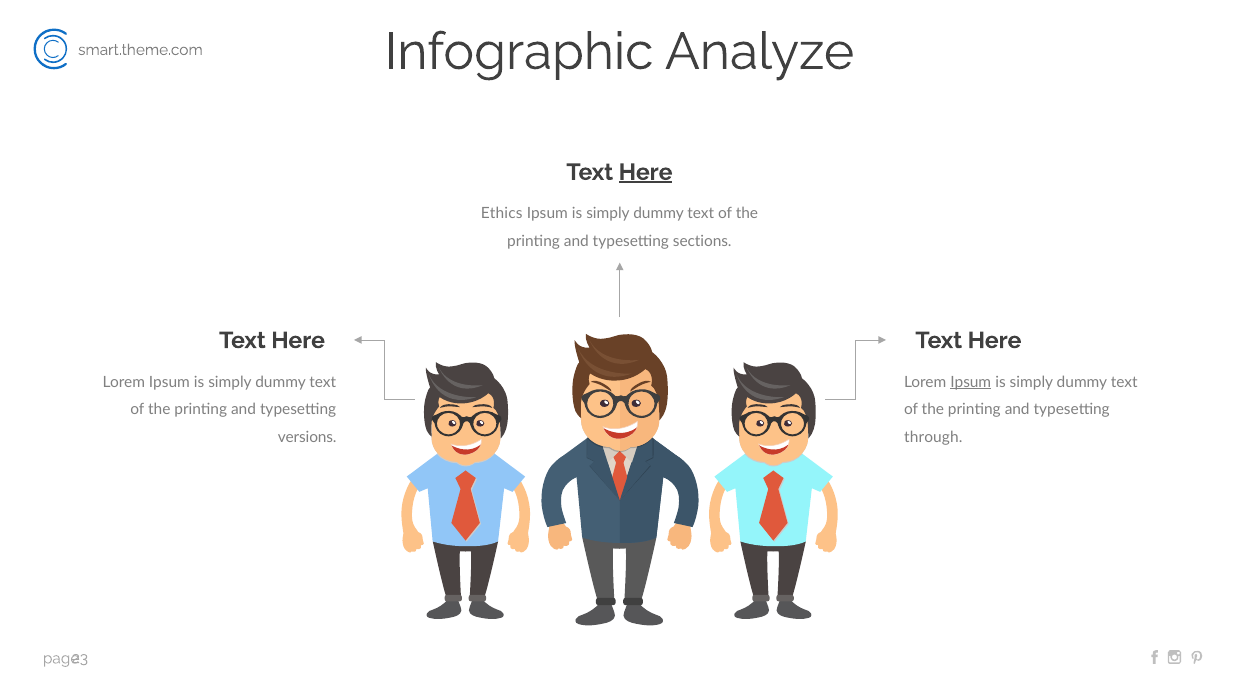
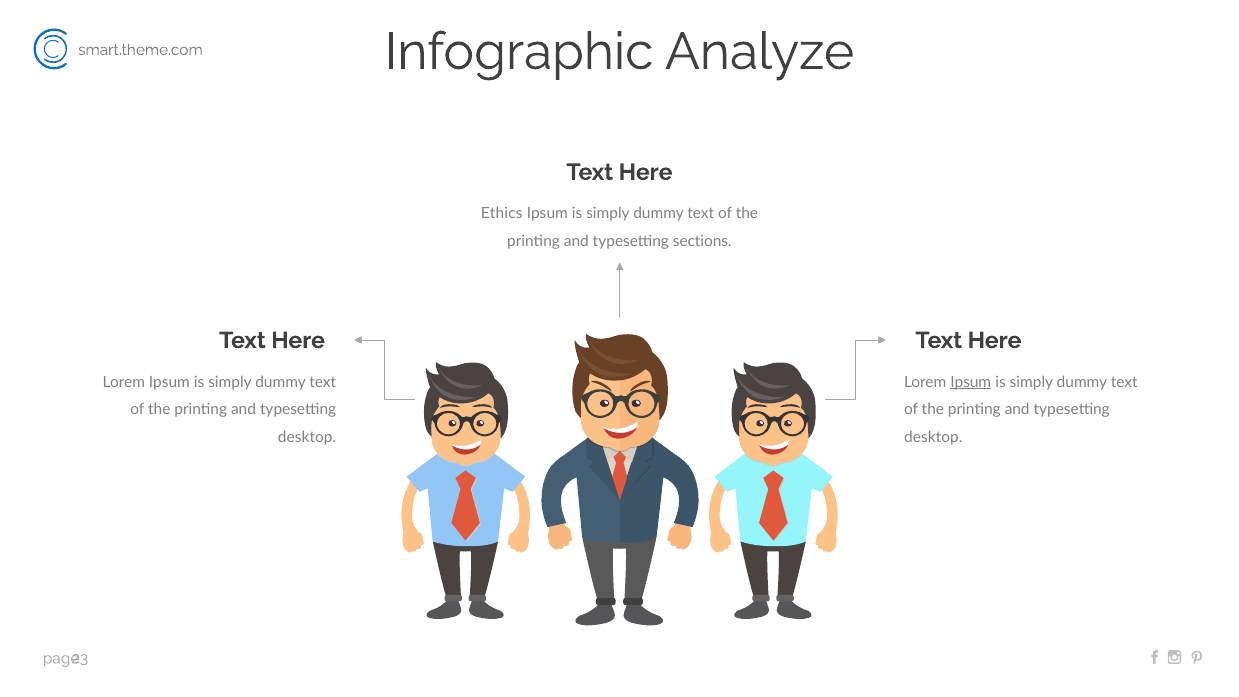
Here at (646, 172) underline: present -> none
versions at (307, 438): versions -> desktop
through at (933, 438): through -> desktop
